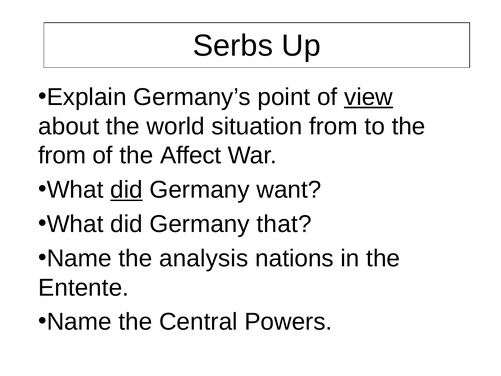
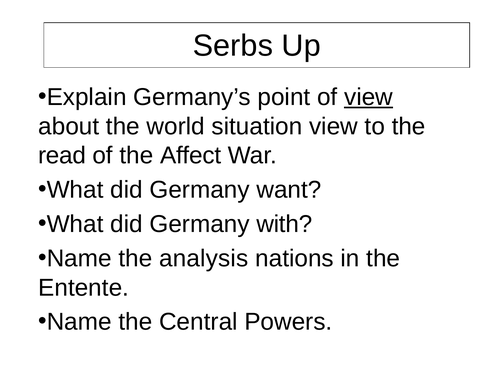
situation from: from -> view
from at (62, 155): from -> read
did at (127, 190) underline: present -> none
that: that -> with
